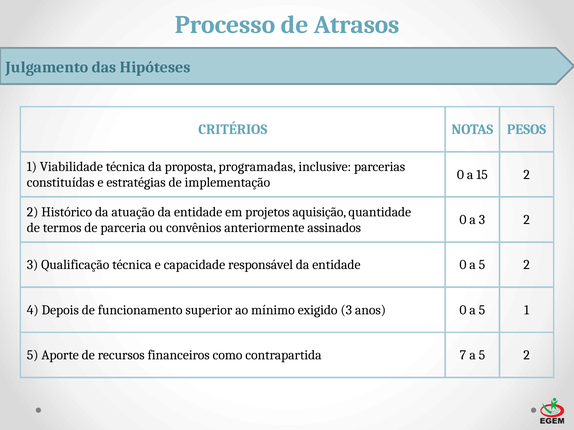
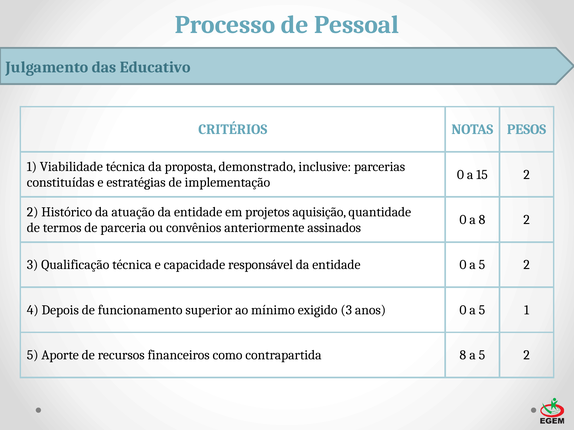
Atrasos: Atrasos -> Pessoal
Hipóteses: Hipóteses -> Educativo
programadas: programadas -> demonstrado
a 3: 3 -> 8
contrapartida 7: 7 -> 8
